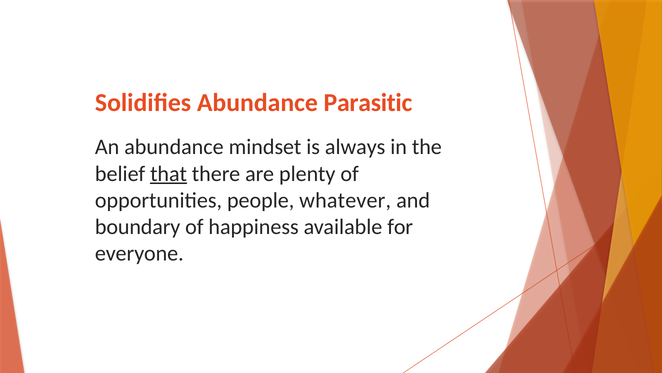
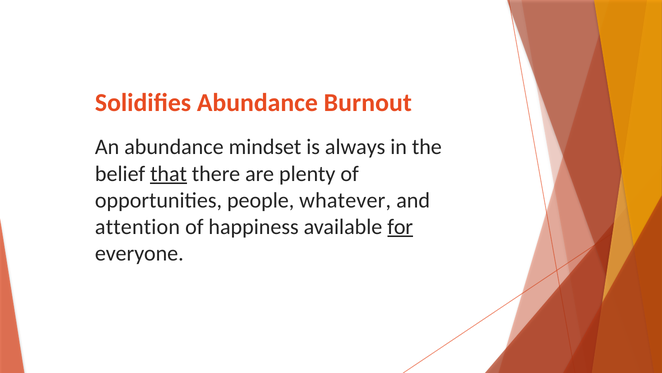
Parasitic: Parasitic -> Burnout
boundary: boundary -> attention
for underline: none -> present
